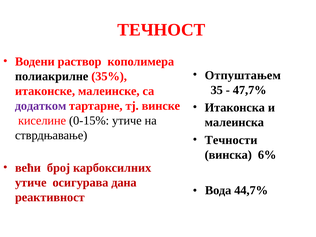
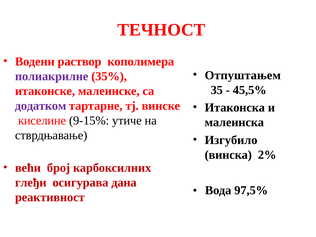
полиакрилне colour: black -> purple
47,7%: 47,7% -> 45,5%
0-15%: 0-15% -> 9-15%
Течности: Течности -> Изгубило
6%: 6% -> 2%
утиче at (31, 183): утиче -> глеђи
44,7%: 44,7% -> 97,5%
